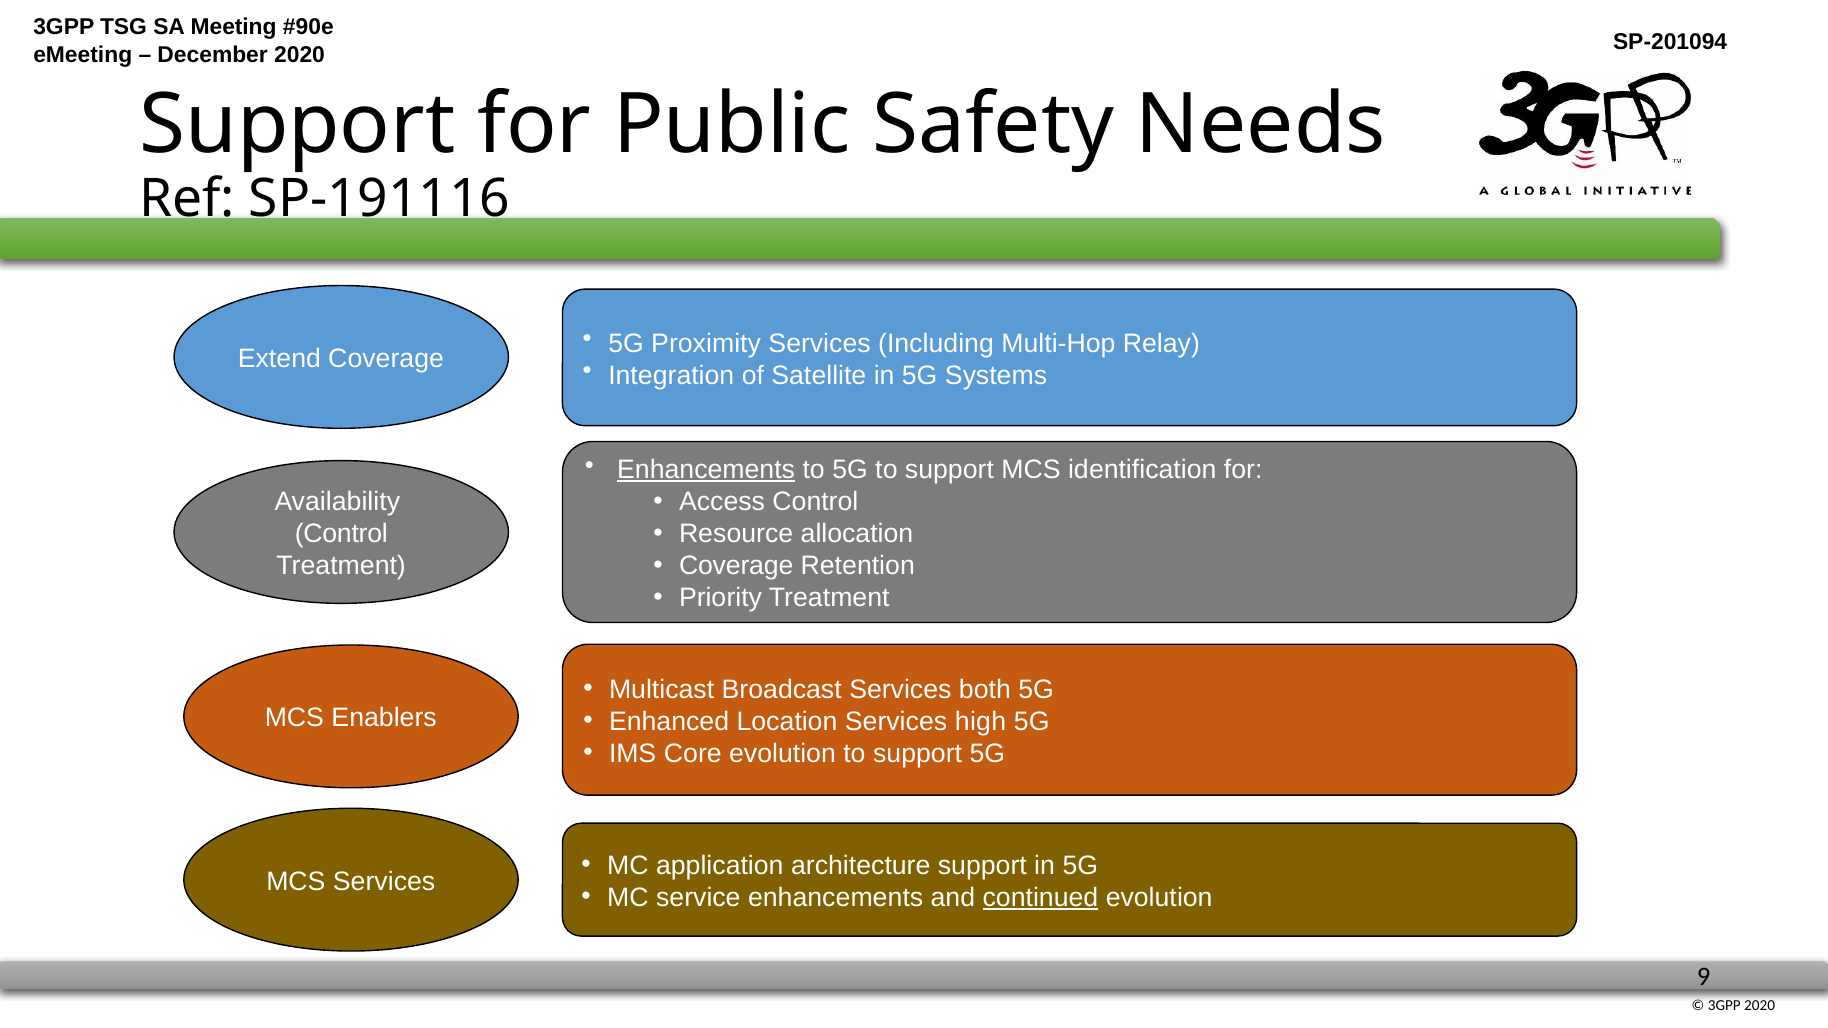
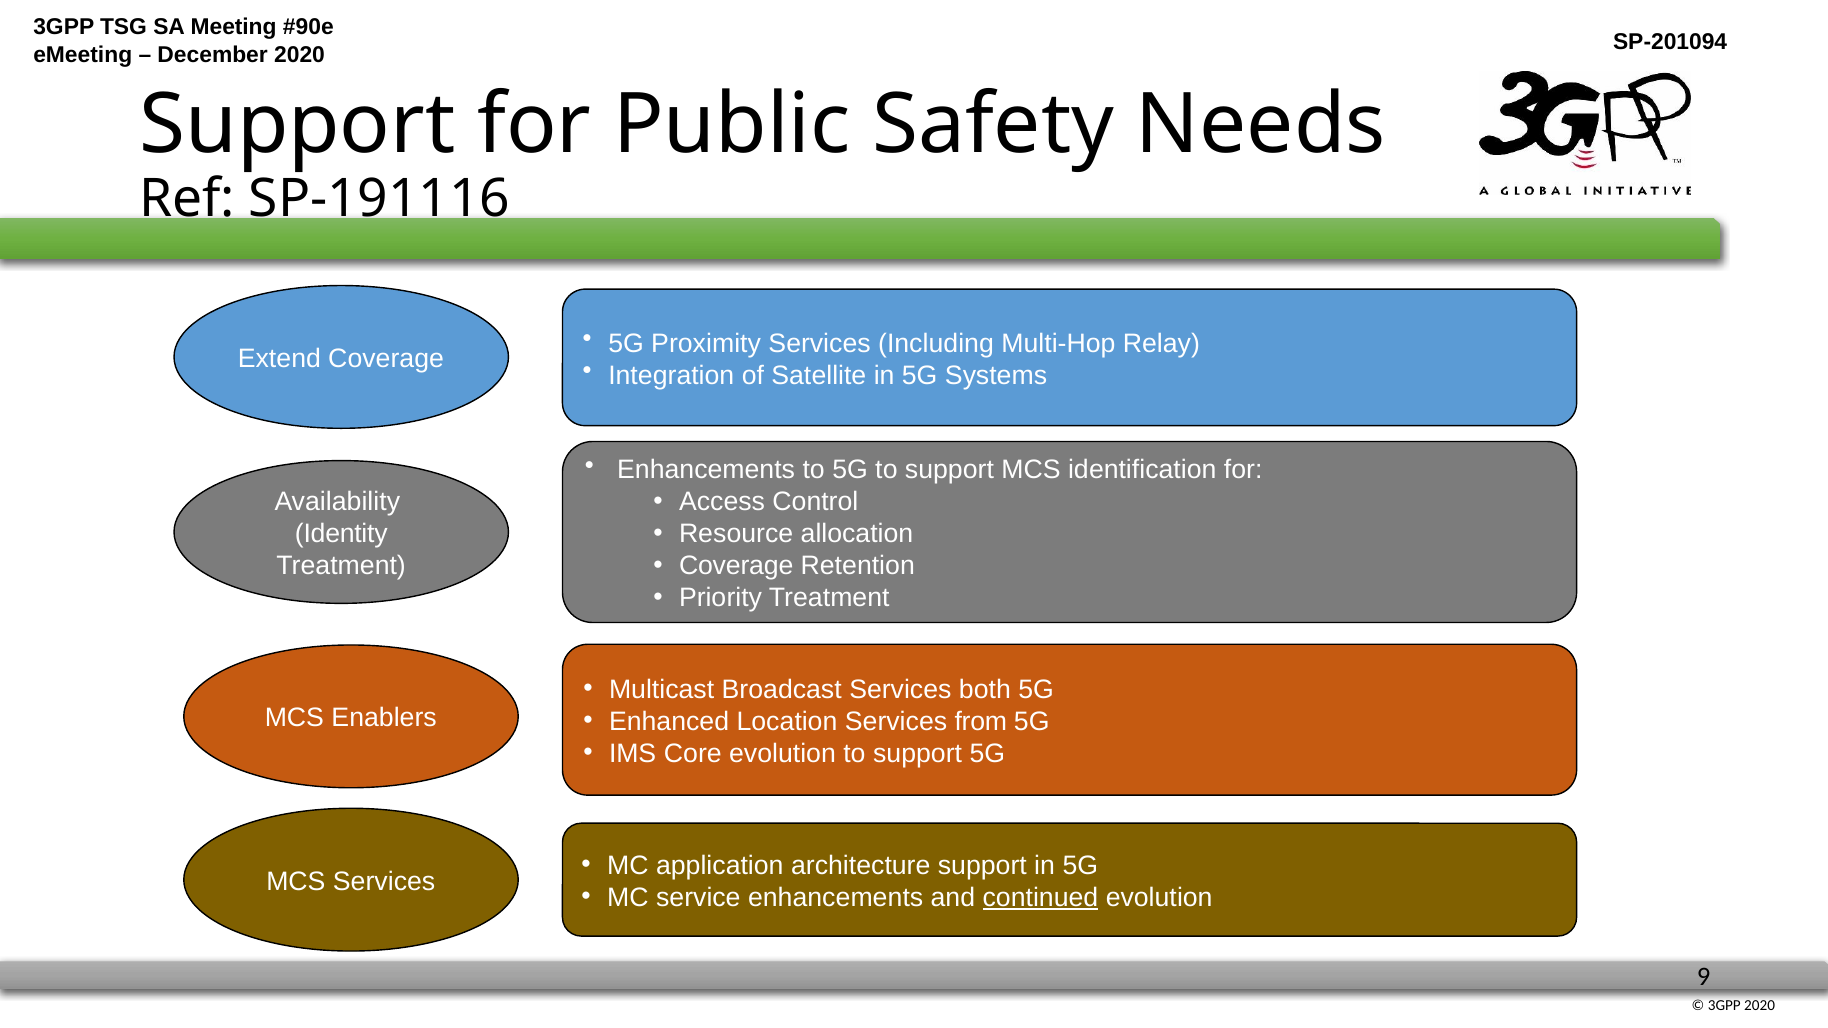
Enhancements at (706, 470) underline: present -> none
Control at (341, 534): Control -> Identity
high: high -> from
